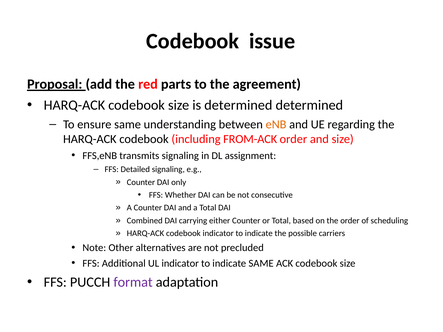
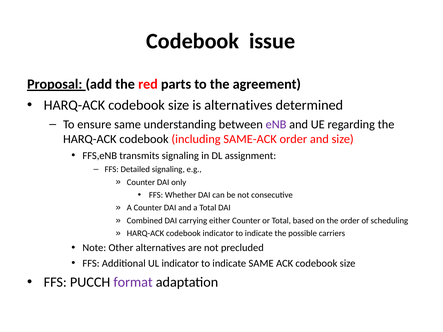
is determined: determined -> alternatives
eNB colour: orange -> purple
FROM-ACK: FROM-ACK -> SAME-ACK
